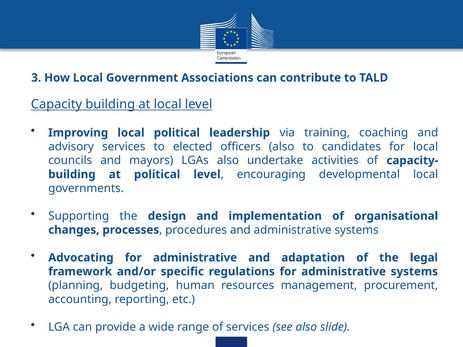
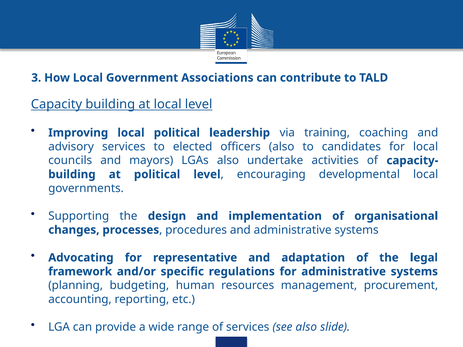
Advocating for administrative: administrative -> representative
